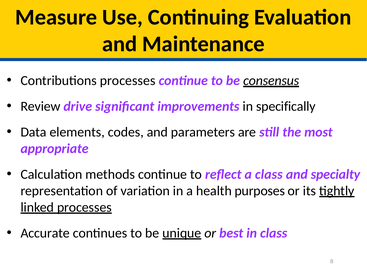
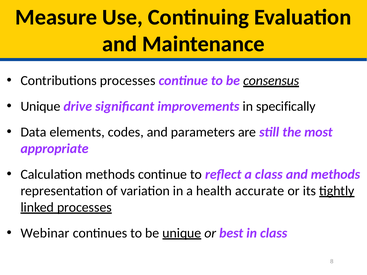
Review at (40, 106): Review -> Unique
and specialty: specialty -> methods
purposes: purposes -> accurate
Accurate: Accurate -> Webinar
